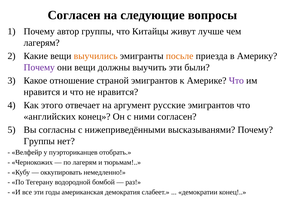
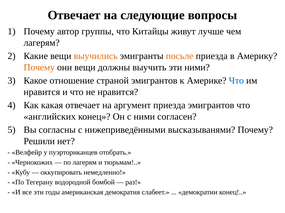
Согласен at (74, 15): Согласен -> Отвечает
Почему at (39, 68) colour: purple -> orange
эти были: были -> ними
Что at (236, 81) colour: purple -> blue
этого: этого -> какая
аргумент русские: русские -> приезда
Группы at (39, 142): Группы -> Решили
